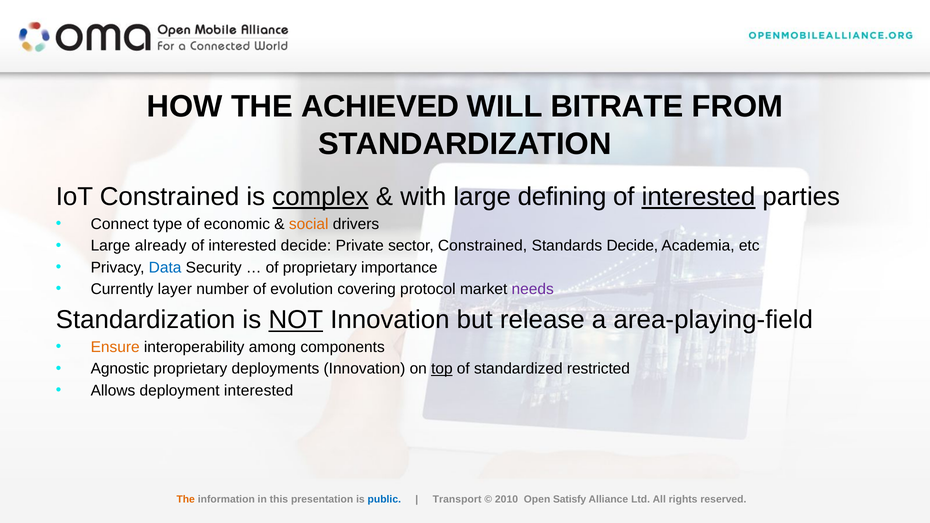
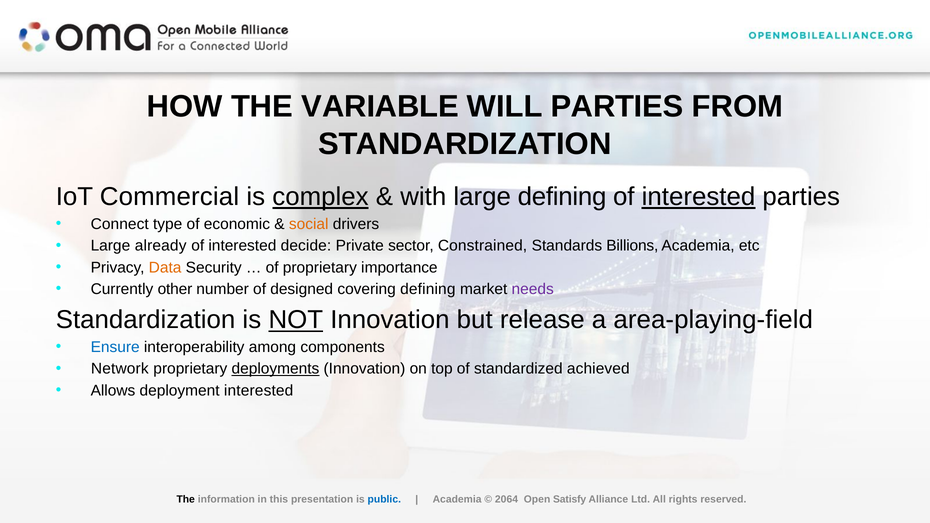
ACHIEVED: ACHIEVED -> VARIABLE
WILL BITRATE: BITRATE -> PARTIES
IoT Constrained: Constrained -> Commercial
Standards Decide: Decide -> Billions
Data colour: blue -> orange
layer: layer -> other
evolution: evolution -> designed
covering protocol: protocol -> defining
Ensure colour: orange -> blue
Agnostic: Agnostic -> Network
deployments underline: none -> present
top underline: present -> none
restricted: restricted -> achieved
The at (186, 499) colour: orange -> black
Transport at (457, 499): Transport -> Academia
2010: 2010 -> 2064
